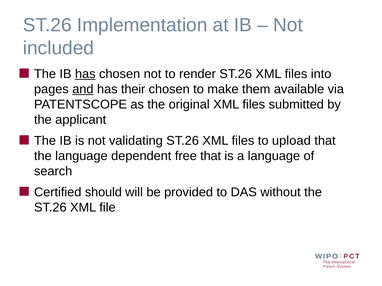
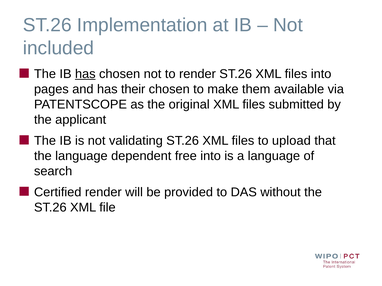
and underline: present -> none
free that: that -> into
Certified should: should -> render
